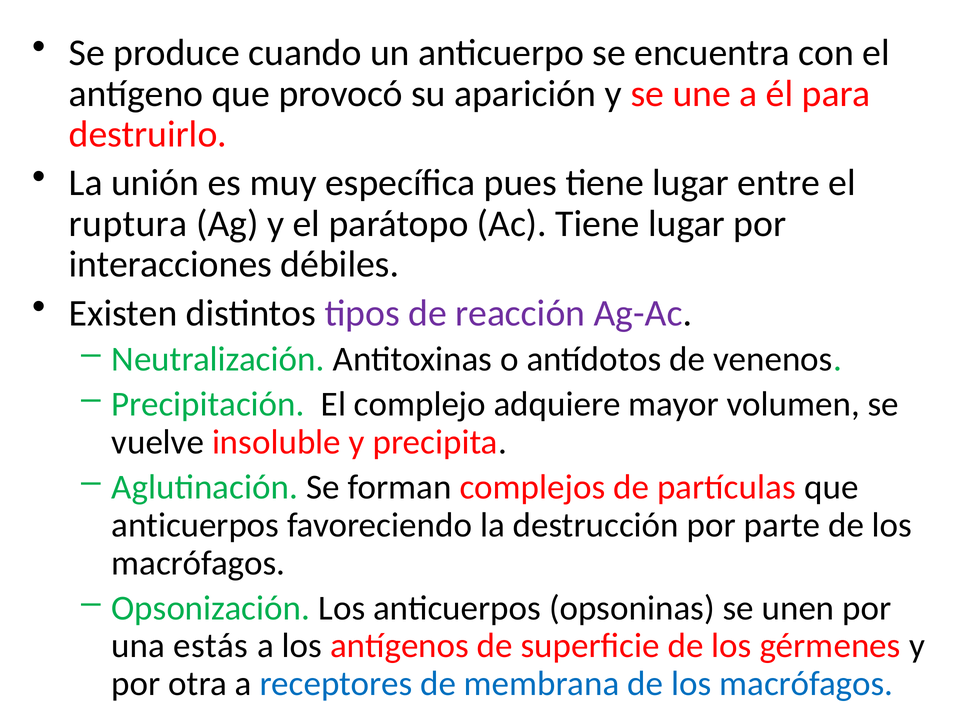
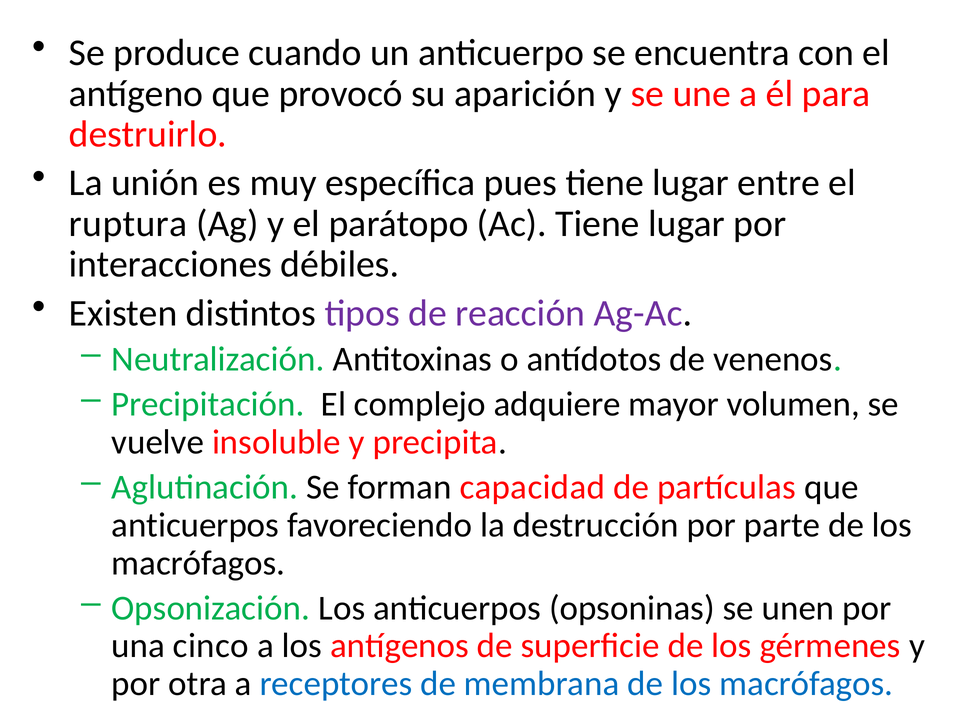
complejos: complejos -> capacidad
estás: estás -> cinco
